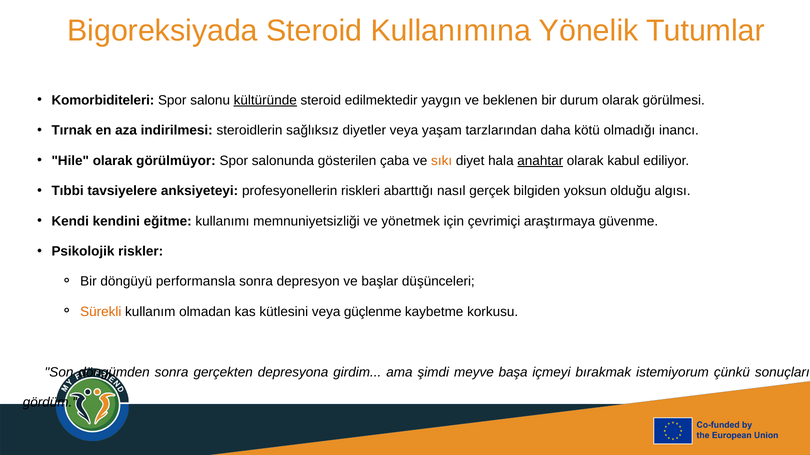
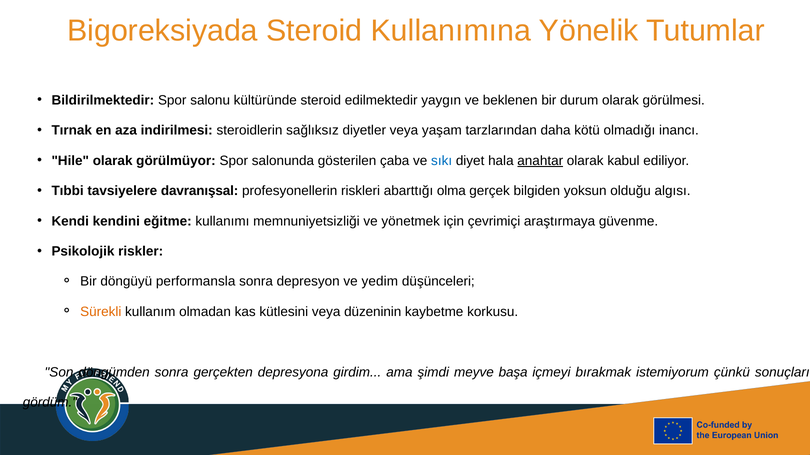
Komorbiditeleri: Komorbiditeleri -> Bildirilmektedir
kültüründe underline: present -> none
sıkı colour: orange -> blue
anksiyeteyi: anksiyeteyi -> davranışsal
nasıl: nasıl -> olma
başlar: başlar -> yedim
güçlenme: güçlenme -> düzeninin
